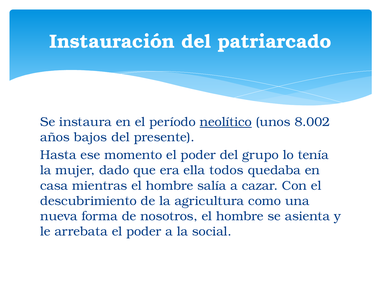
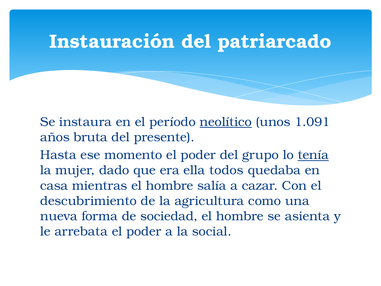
8.002: 8.002 -> 1.091
bajos: bajos -> bruta
tenía underline: none -> present
nosotros: nosotros -> sociedad
